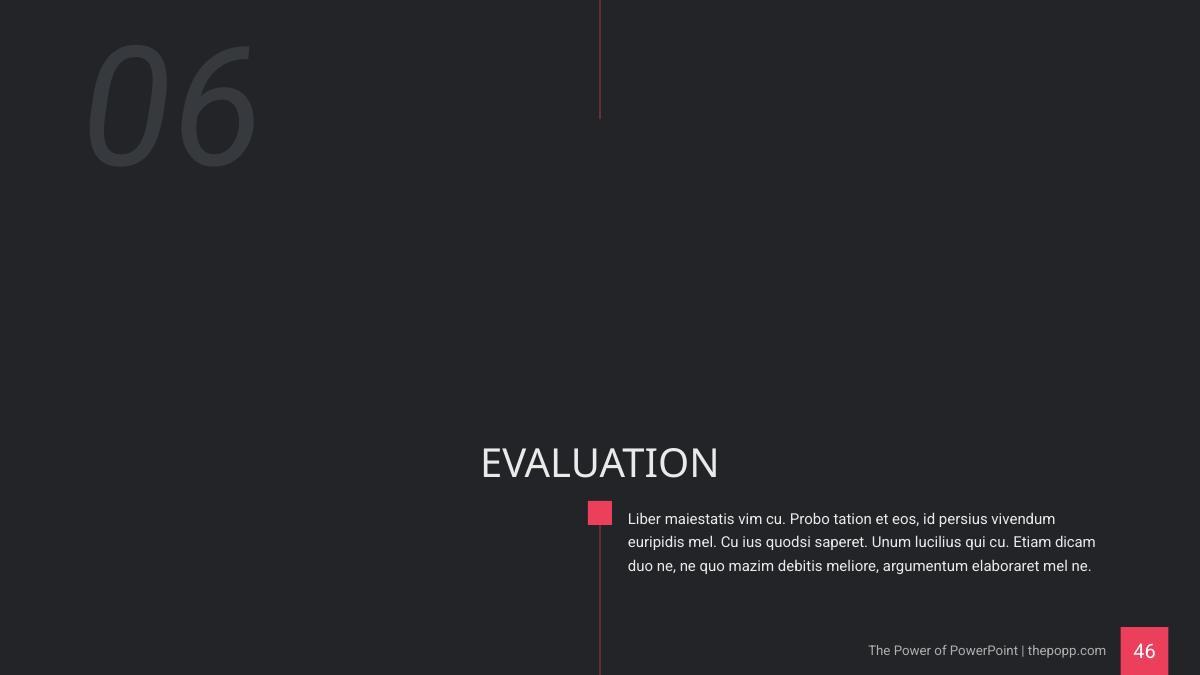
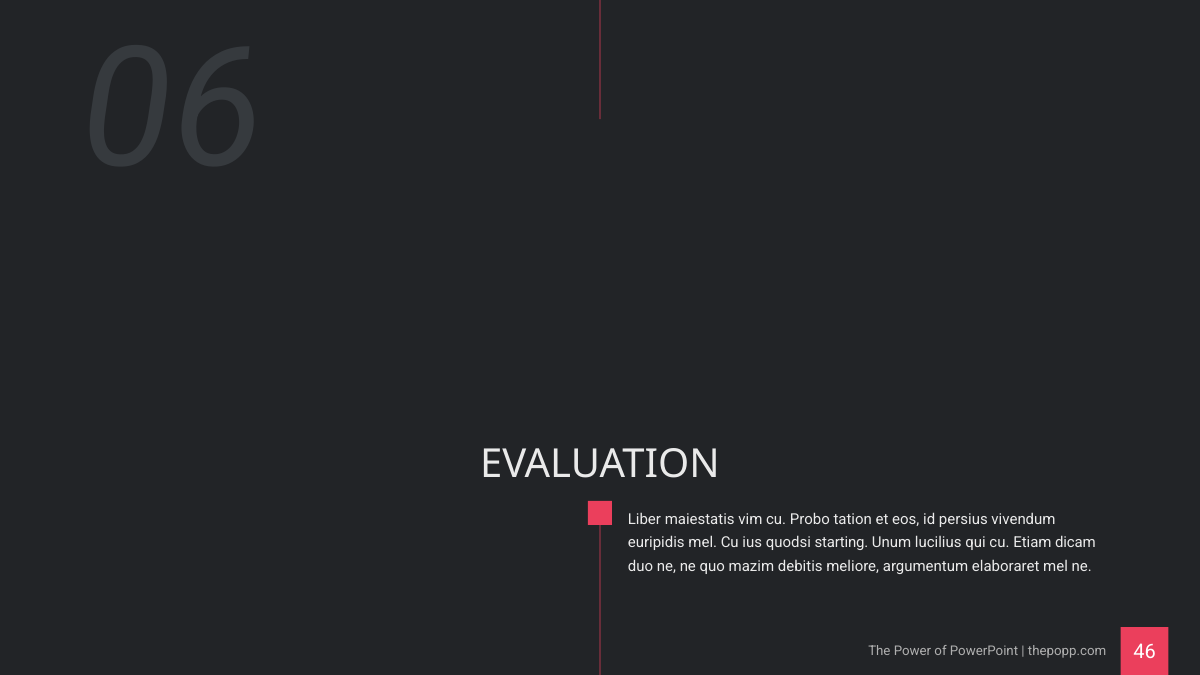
saperet: saperet -> starting
